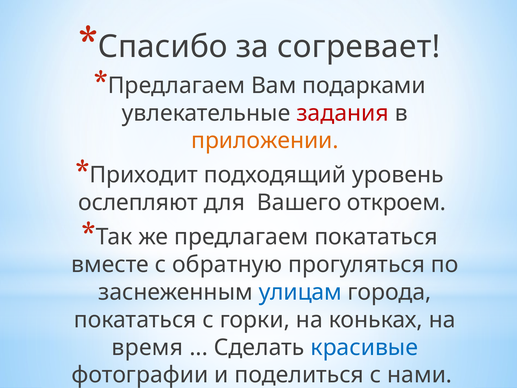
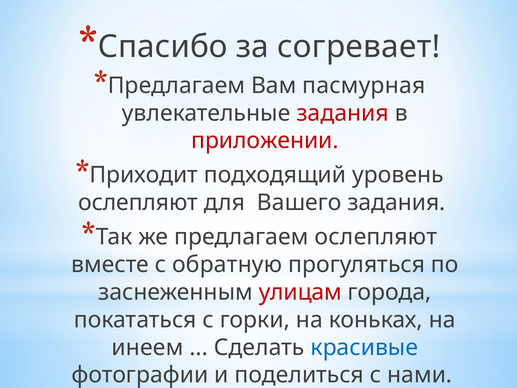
подарками: подарками -> пасмурная
приложении colour: orange -> red
Вашего откроем: откроем -> задания
предлагаем покататься: покататься -> ослепляют
улицам colour: blue -> red
время: время -> инеем
